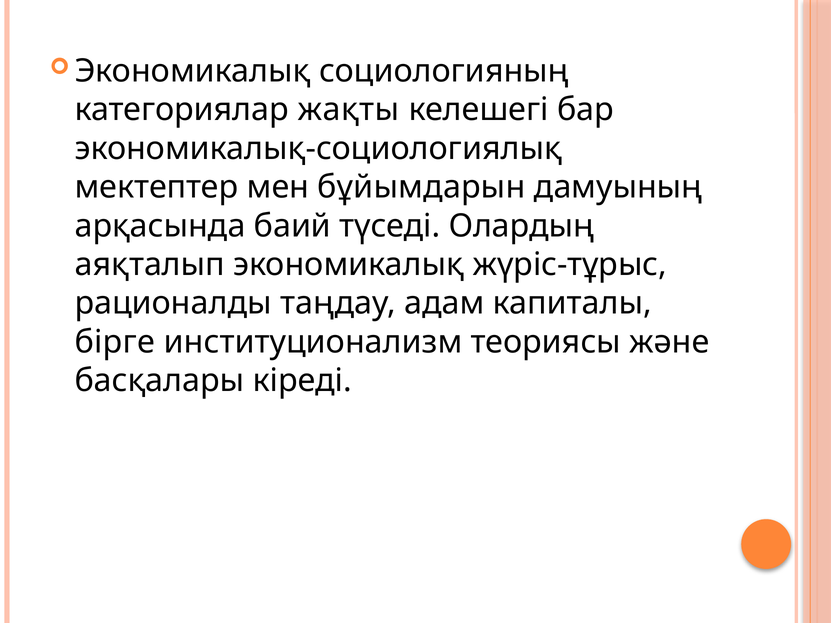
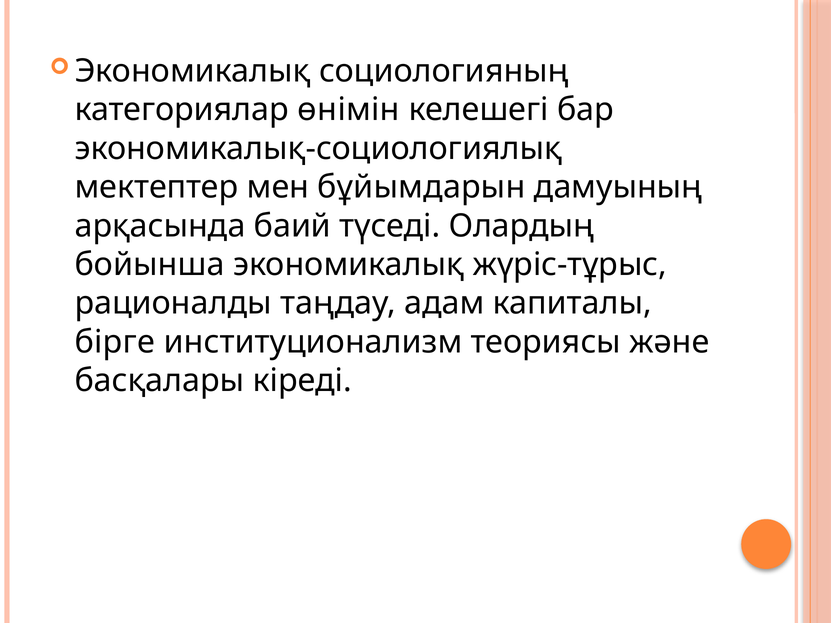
жақты: жақты -> өнімін
аяқталып: аяқталып -> бойынша
